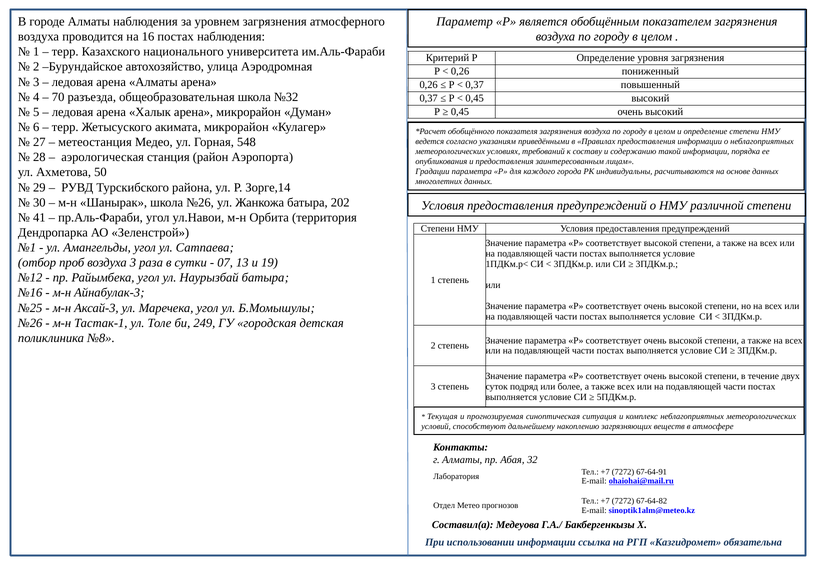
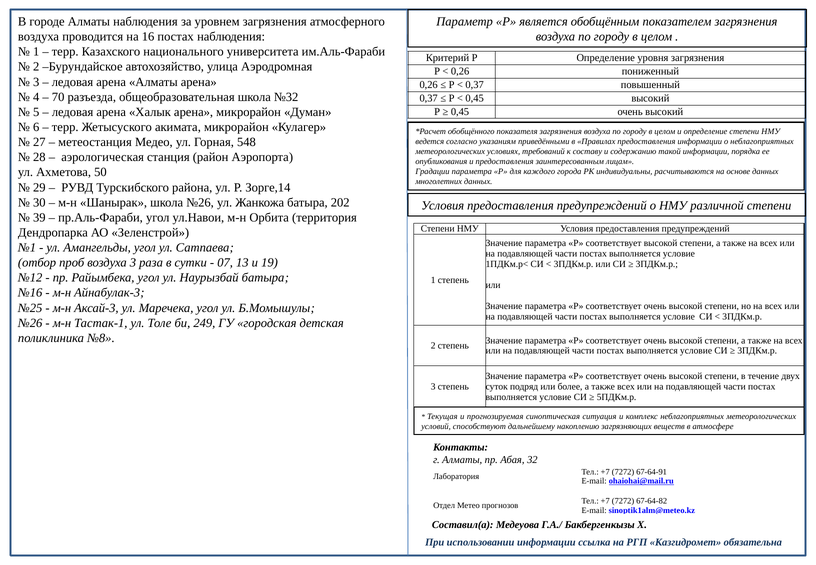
41: 41 -> 39
